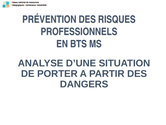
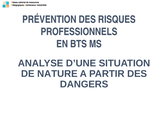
PORTER: PORTER -> NATURE
